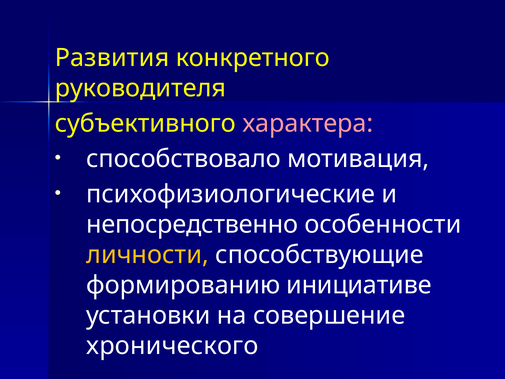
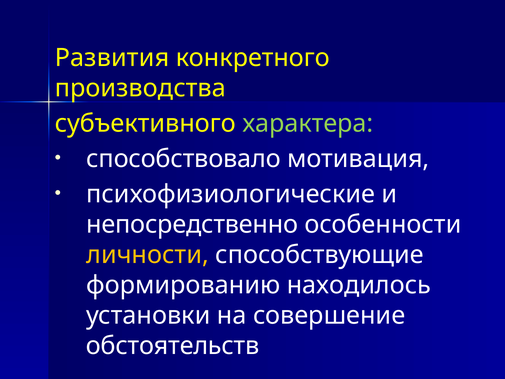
руководителя: руководителя -> производства
характера colour: pink -> light green
инициативе: инициативе -> находилось
хронического: хронического -> обстоятельств
